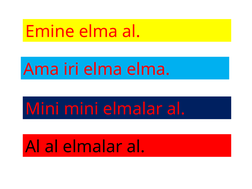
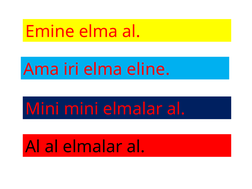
elma elma: elma -> eline
